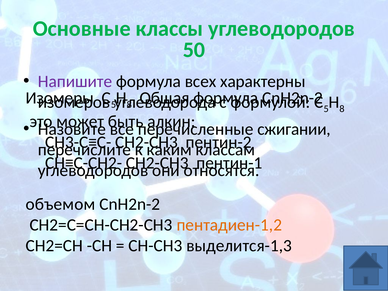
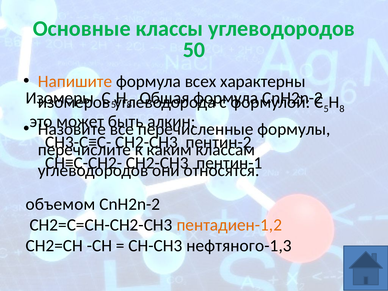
Напишите colour: purple -> orange
сжигании: сжигании -> формулы
выделится-1,3: выделится-1,3 -> нефтяного-1,3
